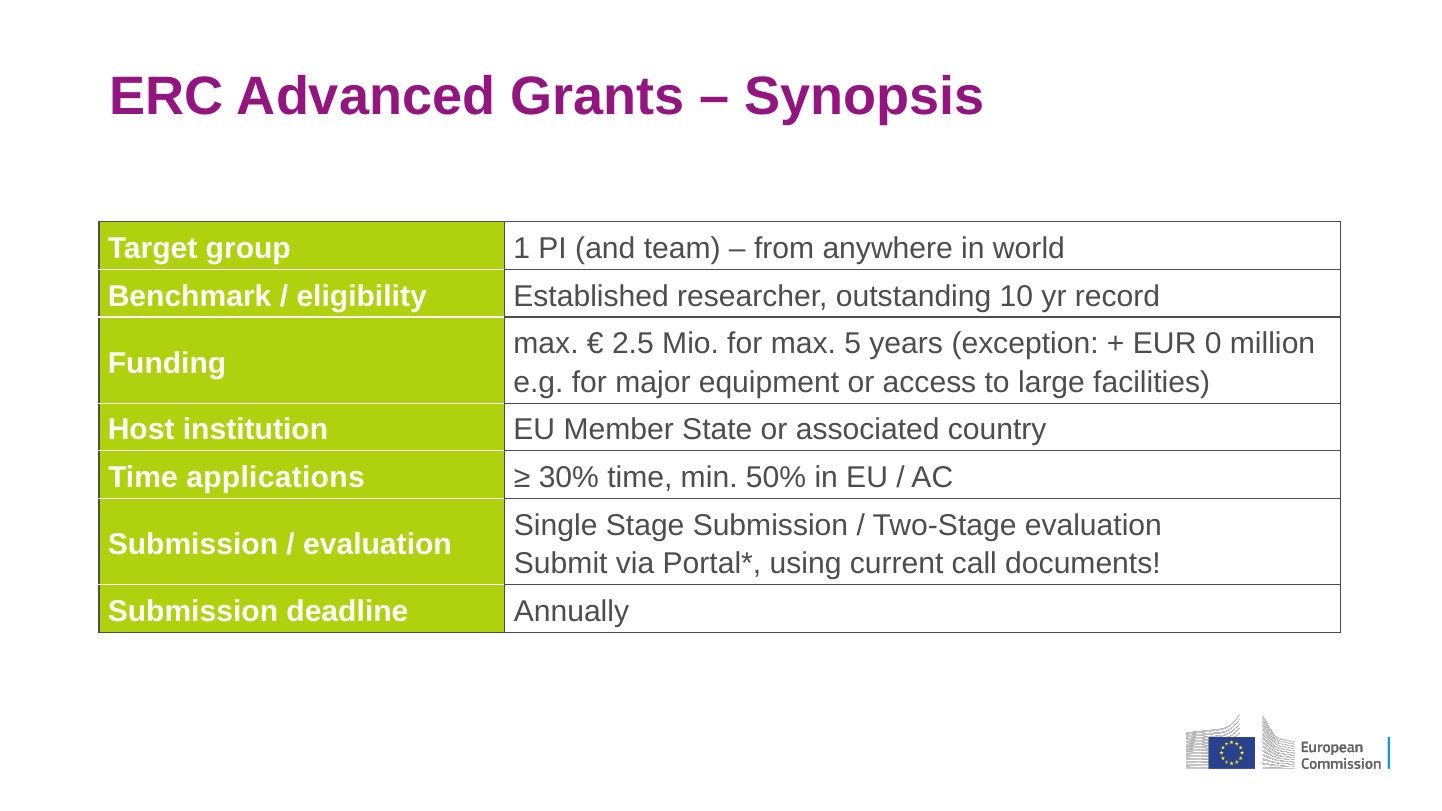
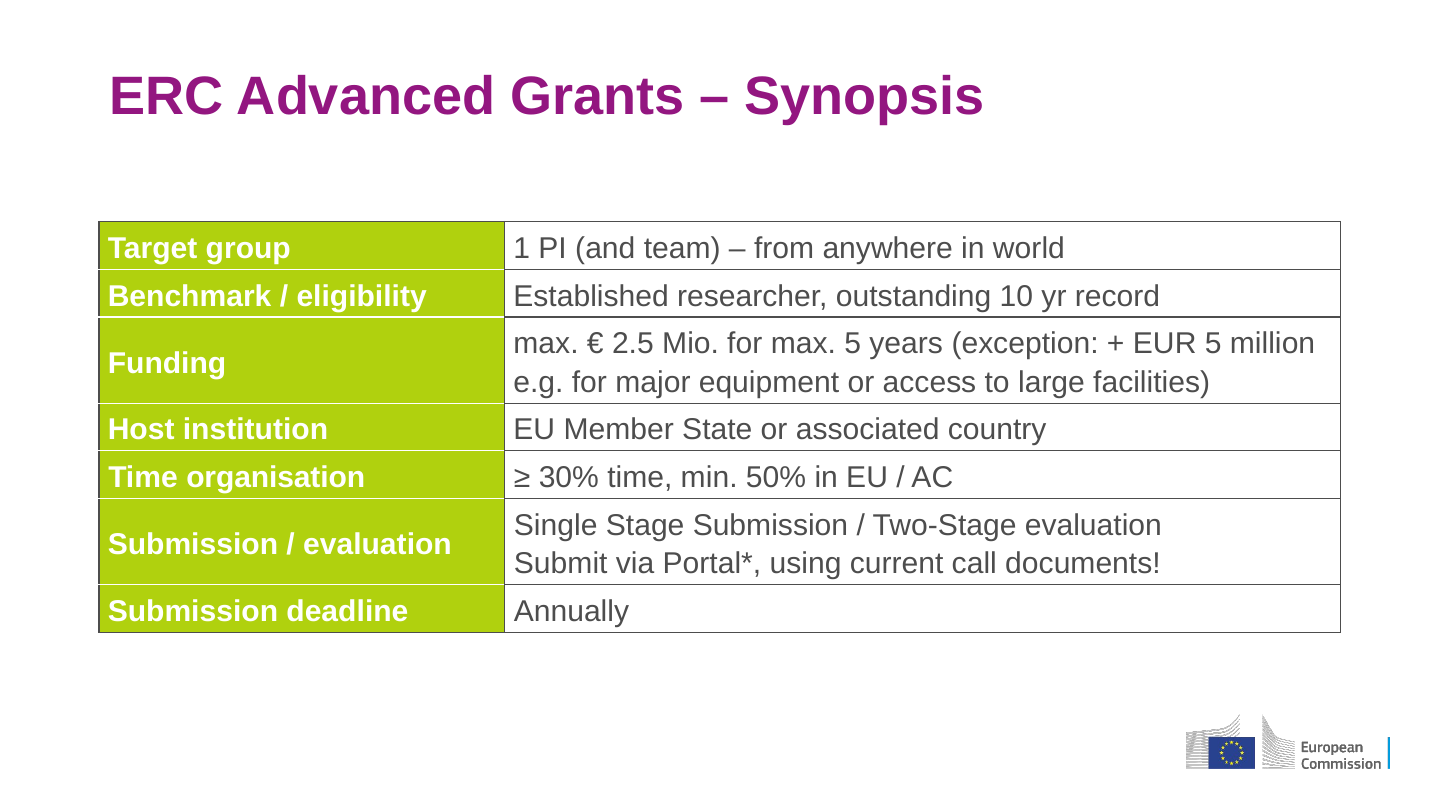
EUR 0: 0 -> 5
applications: applications -> organisation
